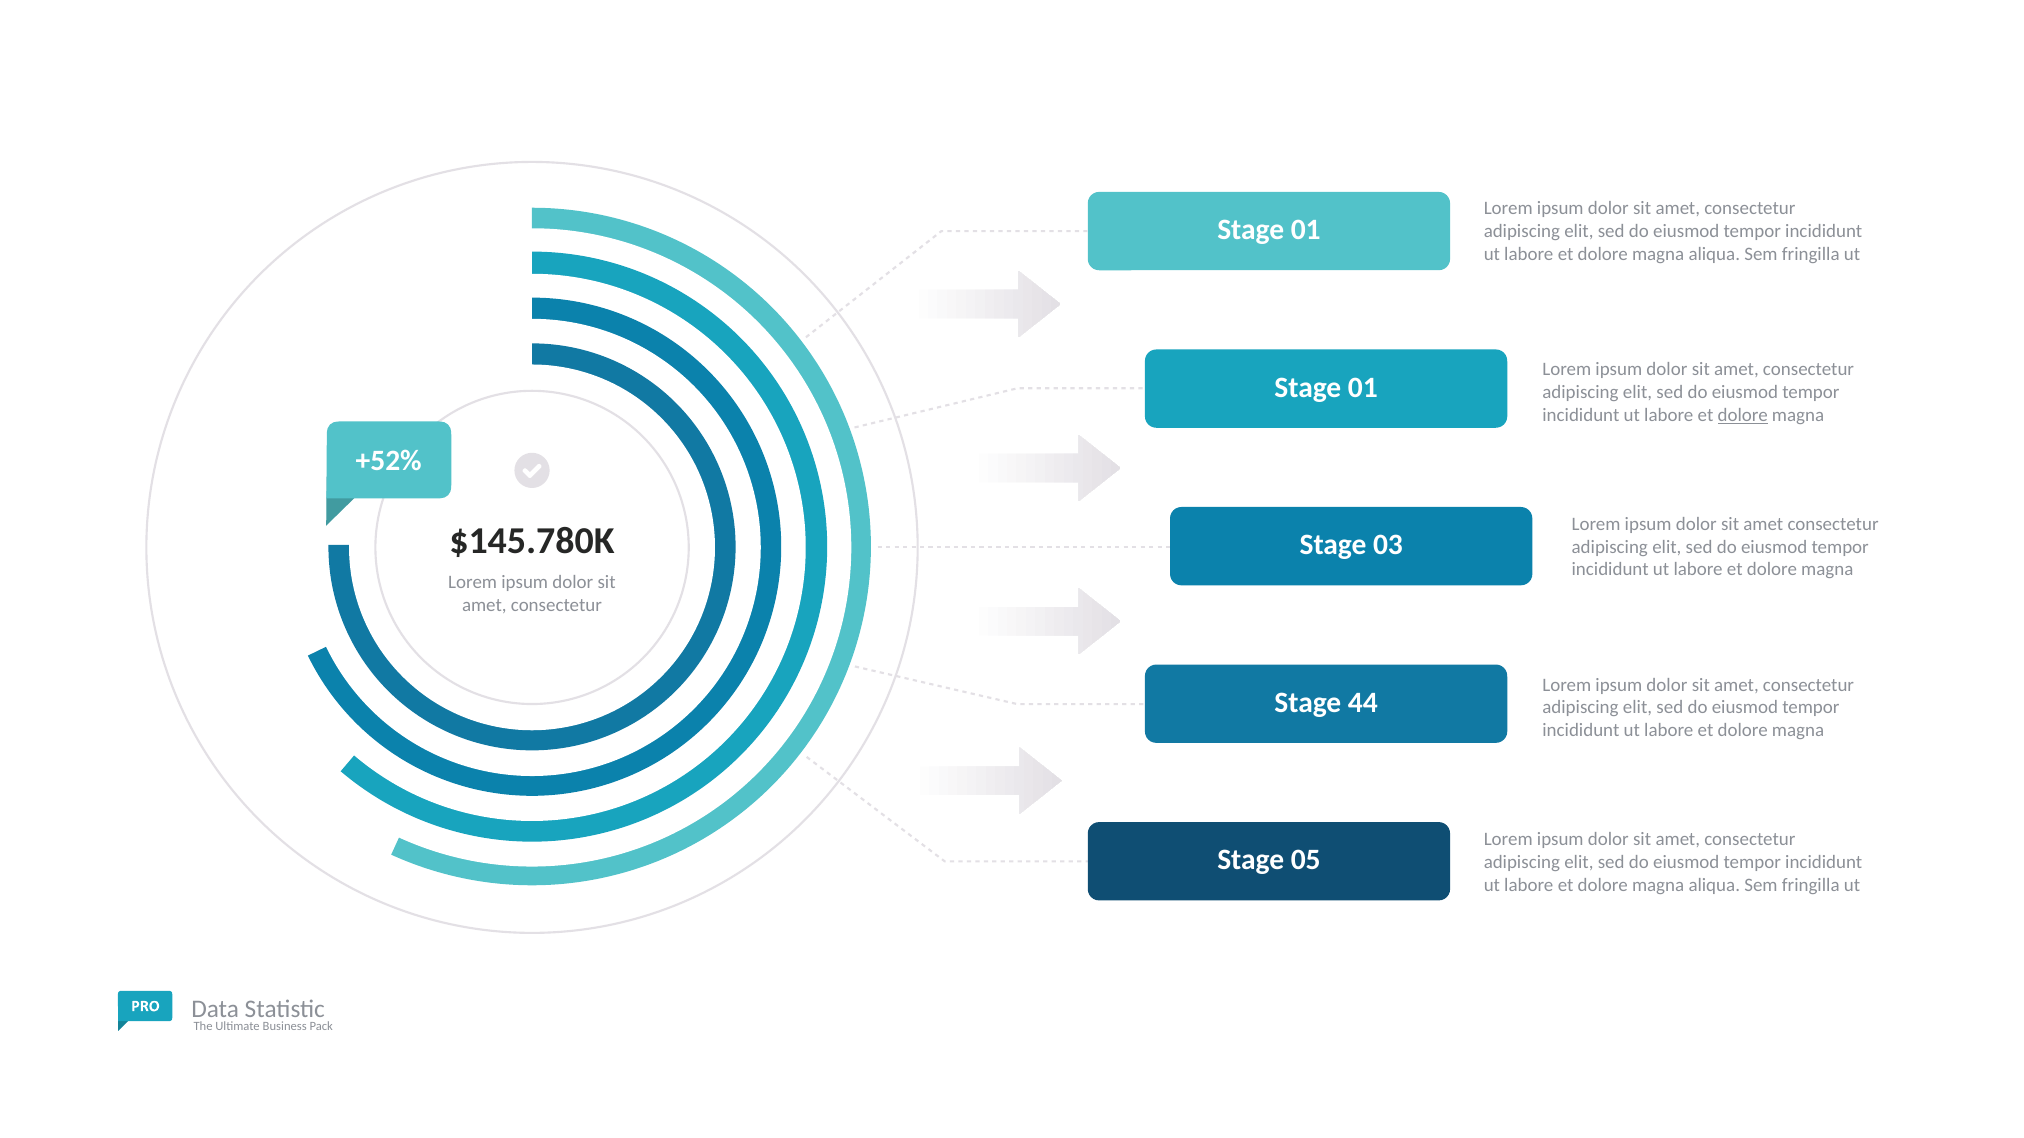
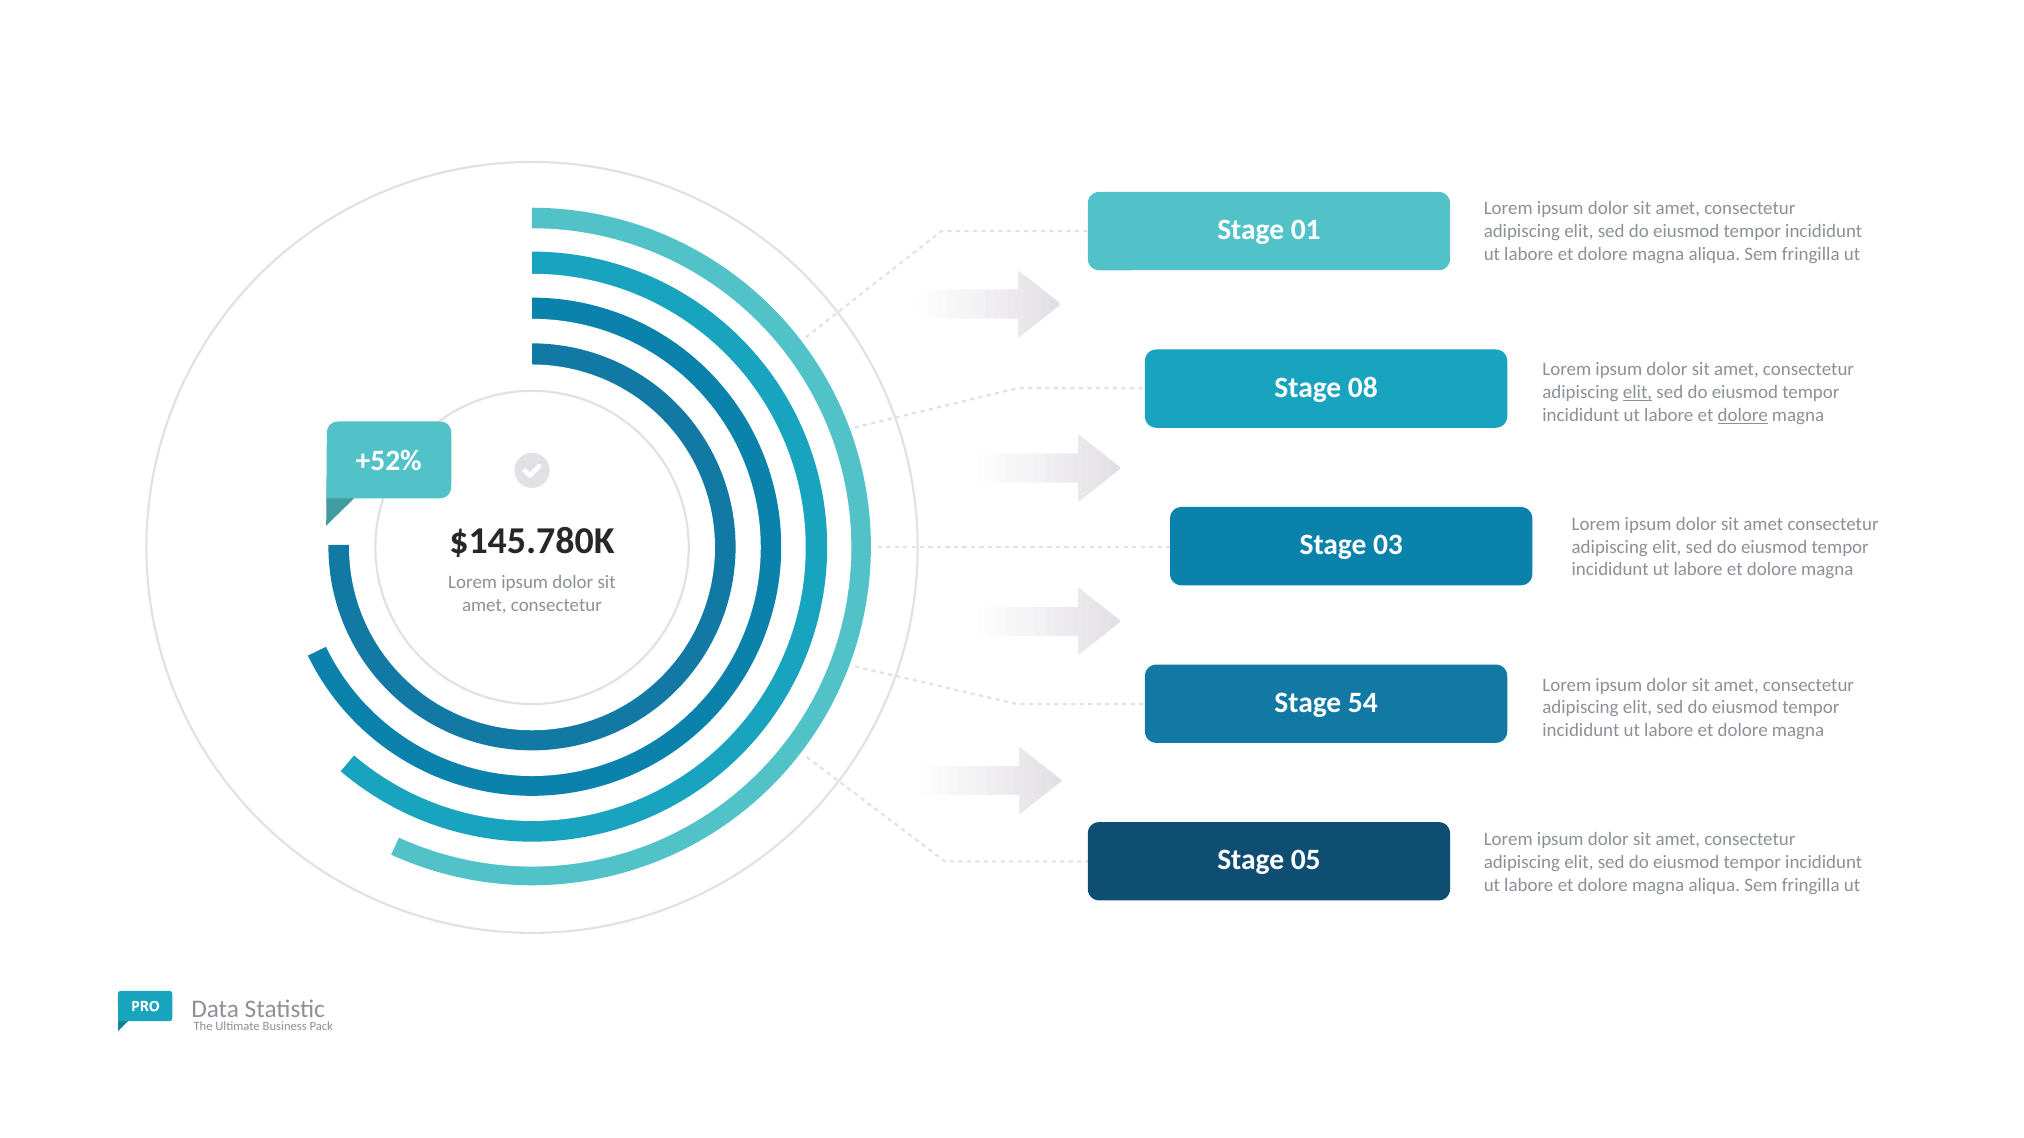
01 at (1363, 388): 01 -> 08
elit at (1638, 393) underline: none -> present
44: 44 -> 54
